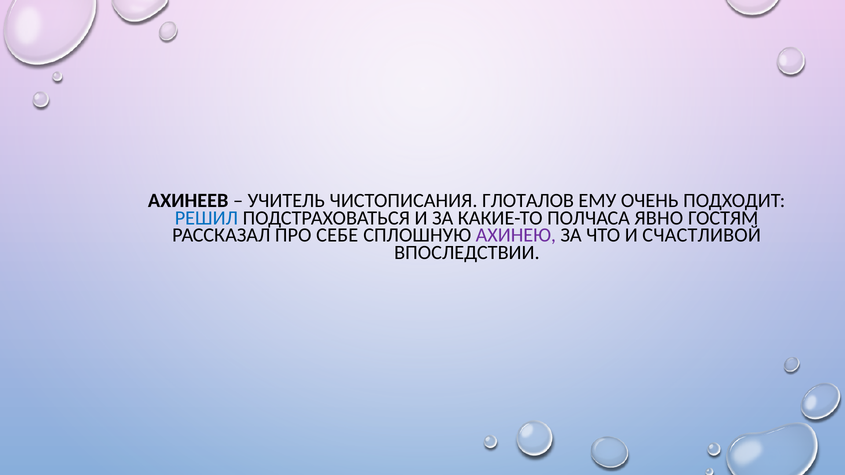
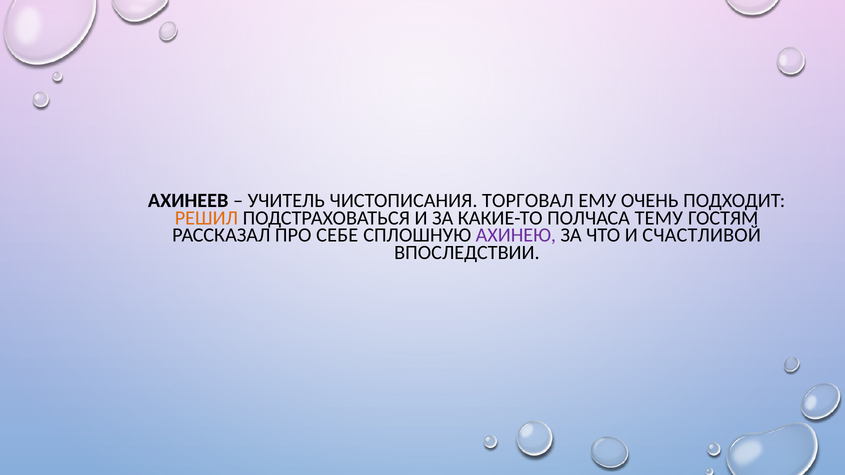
ГЛОТАЛОВ: ГЛОТАЛОВ -> ТОРГОВАЛ
РЕШИЛ colour: blue -> orange
ЯВНО: ЯВНО -> ТЕМУ
